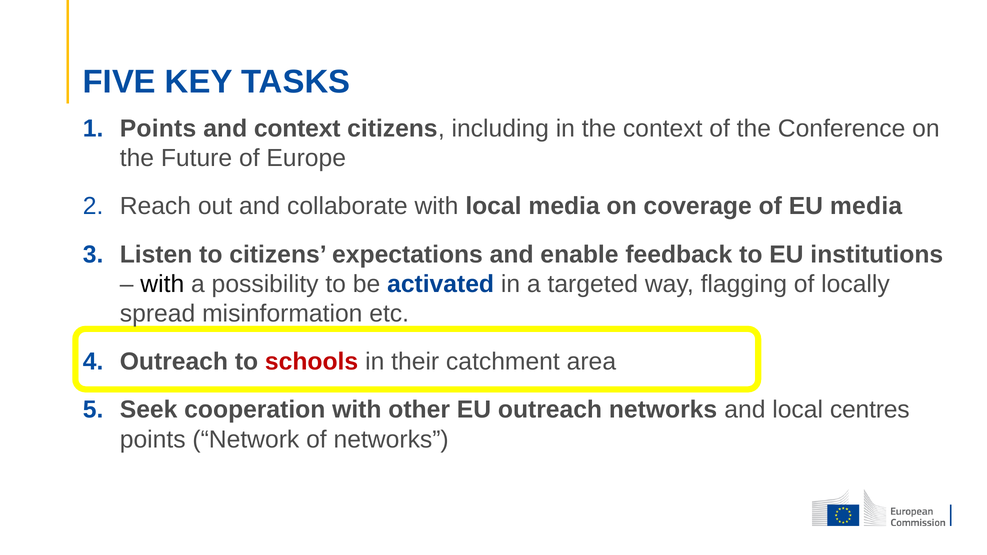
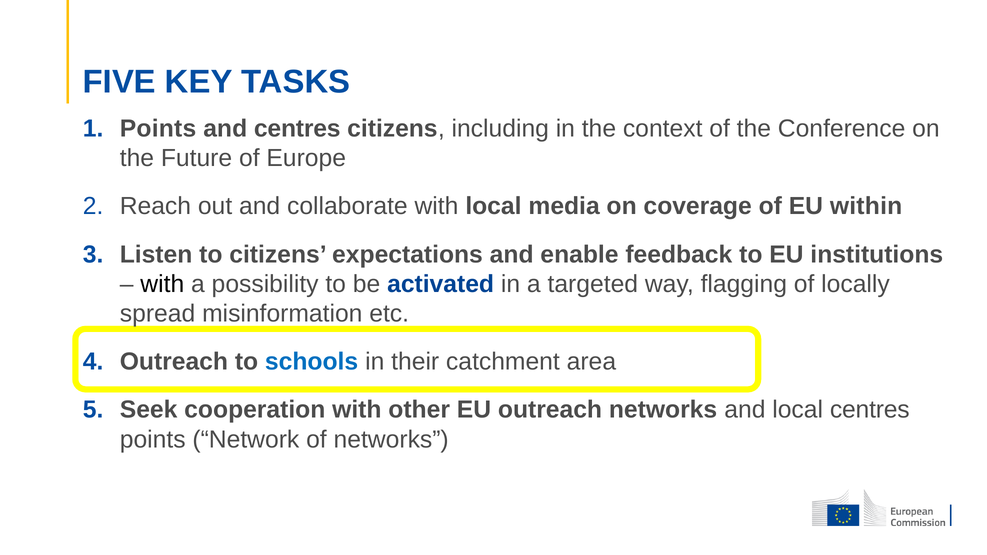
and context: context -> centres
EU media: media -> within
schools colour: red -> blue
